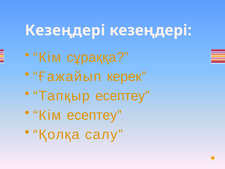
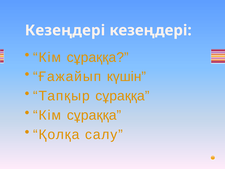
керек: керек -> күшін
Тапқыр есептеу: есептеу -> сұраққа
есептеу at (94, 115): есептеу -> сұраққа
